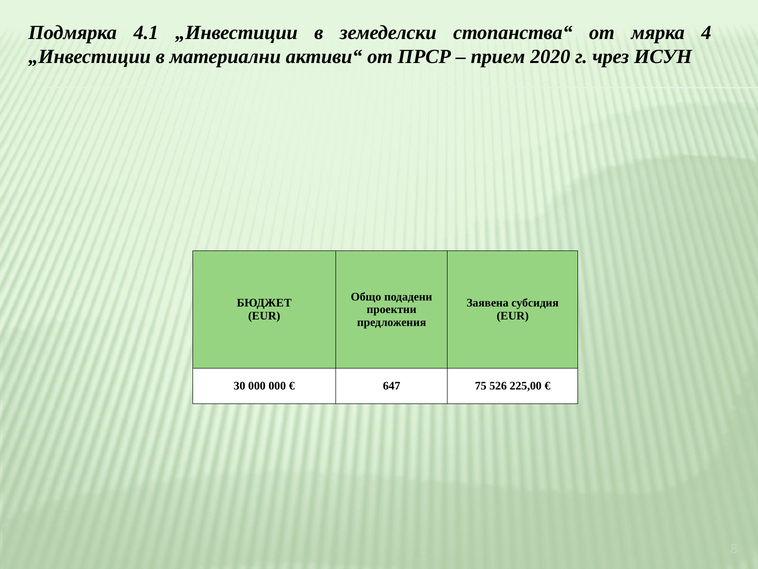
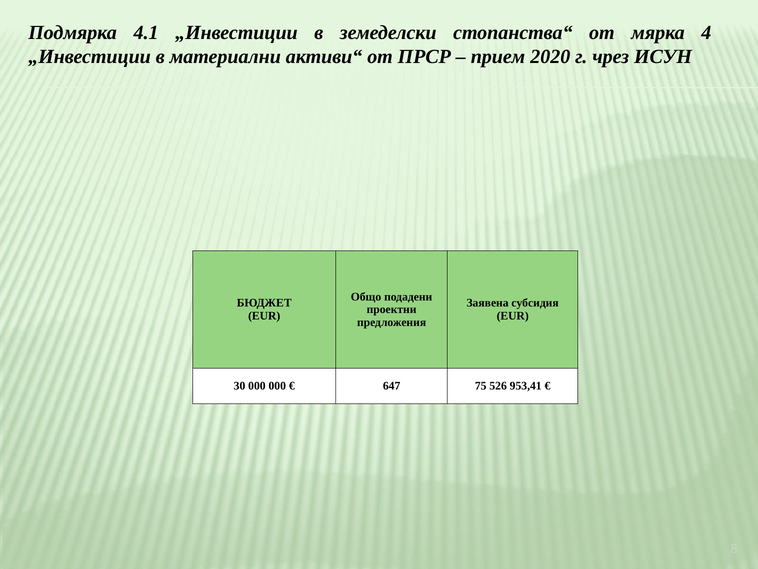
225,00: 225,00 -> 953,41
